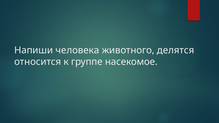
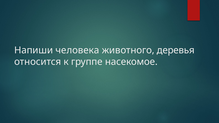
делятся: делятся -> деревья
